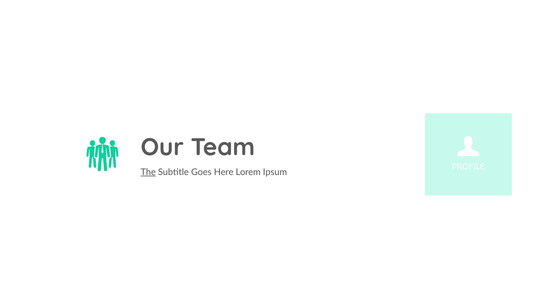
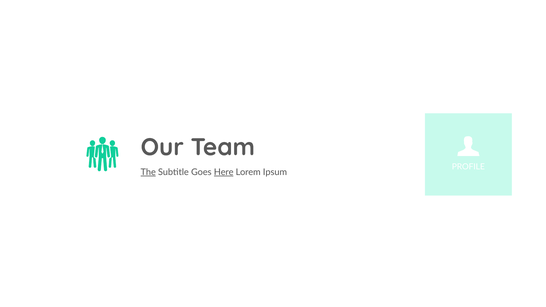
Here underline: none -> present
